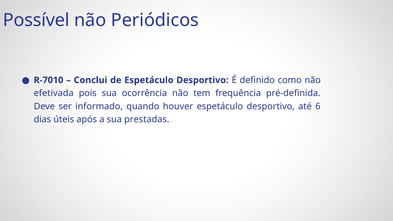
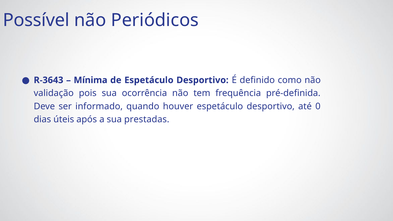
R-7010: R-7010 -> R-3643
Conclui: Conclui -> Mínima
efetivada: efetivada -> validação
6: 6 -> 0
